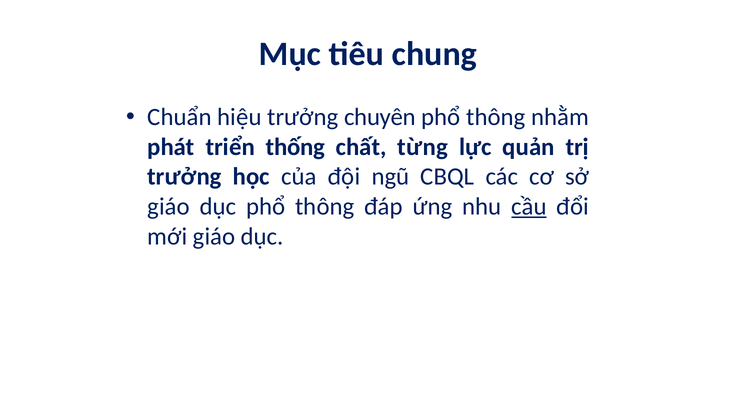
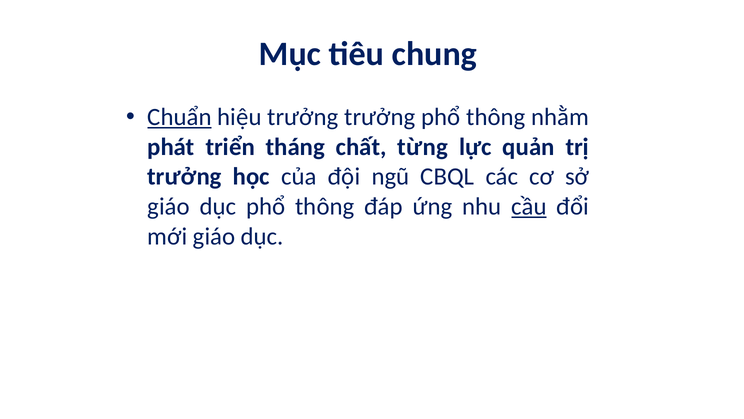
Chuẩn underline: none -> present
trưởng chuyên: chuyên -> trưởng
thống: thống -> tháng
